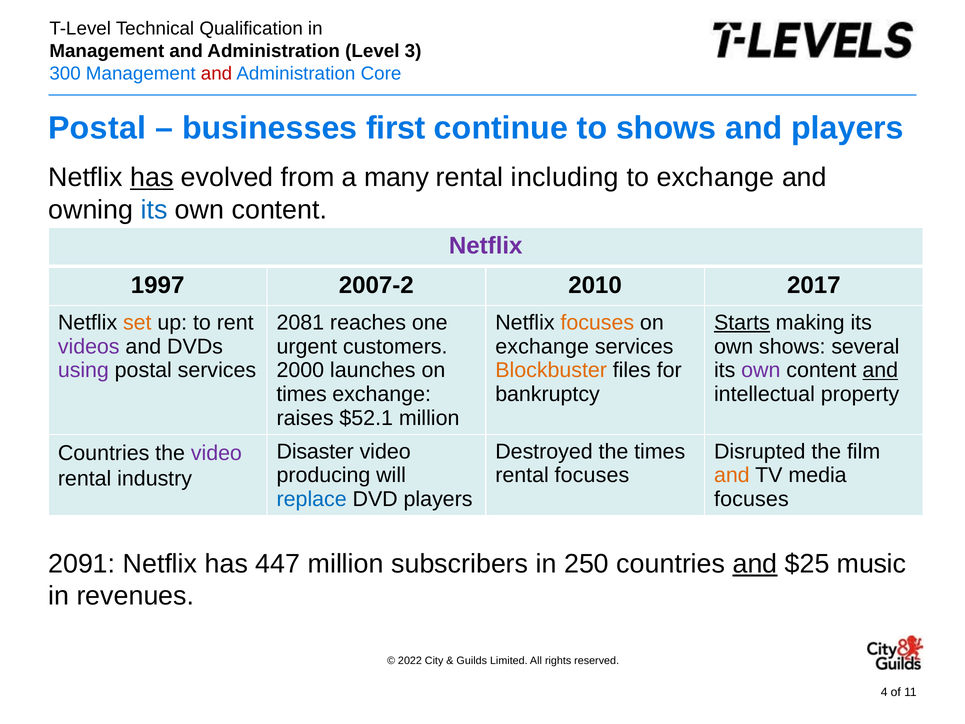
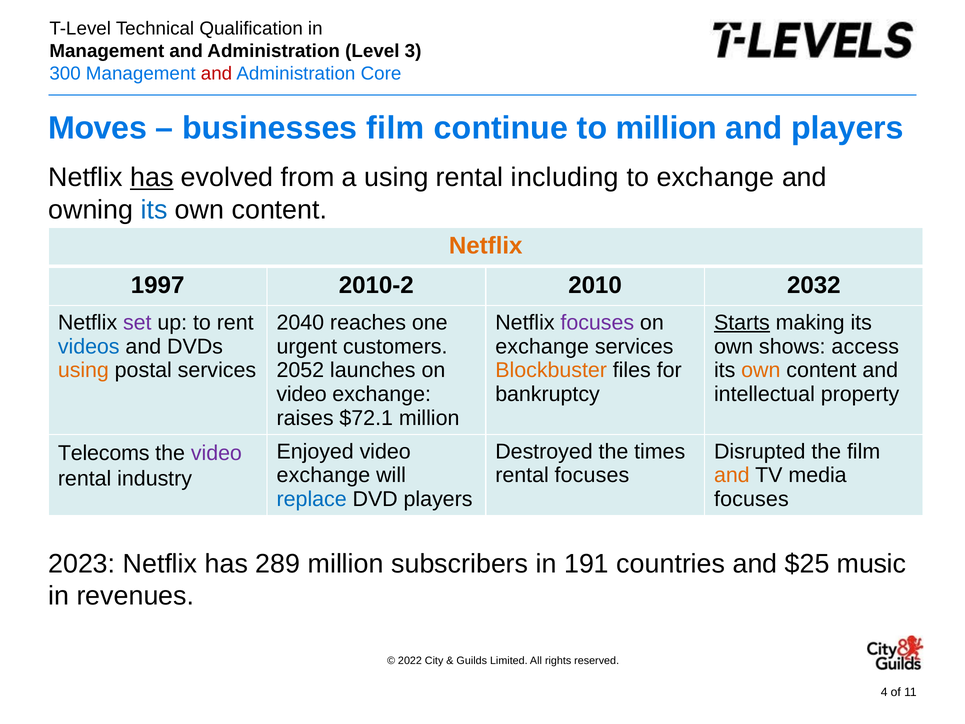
Postal at (97, 128): Postal -> Moves
businesses first: first -> film
to shows: shows -> million
a many: many -> using
Netflix at (486, 246) colour: purple -> orange
2007-2: 2007-2 -> 2010-2
2017: 2017 -> 2032
set colour: orange -> purple
2081: 2081 -> 2040
focuses at (597, 323) colour: orange -> purple
videos colour: purple -> blue
several: several -> access
using at (83, 370) colour: purple -> orange
2000: 2000 -> 2052
own at (761, 370) colour: purple -> orange
and at (880, 370) underline: present -> none
times at (302, 394): times -> video
$52.1: $52.1 -> $72.1
Disaster: Disaster -> Enjoyed
Countries at (104, 453): Countries -> Telecoms
producing at (323, 475): producing -> exchange
2091: 2091 -> 2023
447: 447 -> 289
250: 250 -> 191
and at (755, 564) underline: present -> none
